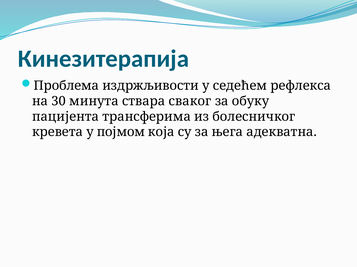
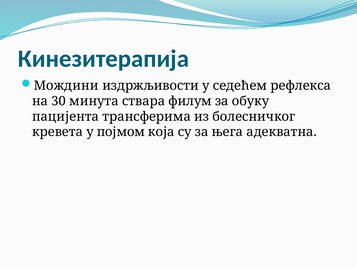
Проблема: Проблема -> Мождини
сваког: сваког -> филум
